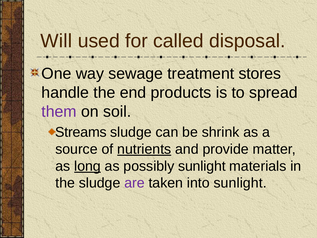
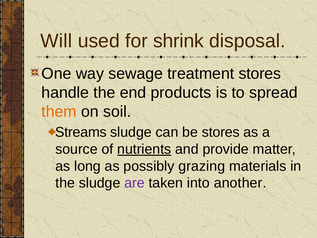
called: called -> shrink
them colour: purple -> orange
be shrink: shrink -> stores
long underline: present -> none
possibly sunlight: sunlight -> grazing
into sunlight: sunlight -> another
